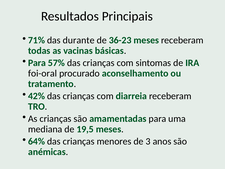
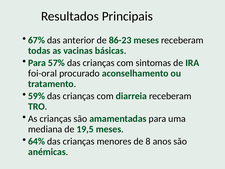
71%: 71% -> 67%
durante: durante -> anterior
36-23: 36-23 -> 86-23
42%: 42% -> 59%
3: 3 -> 8
